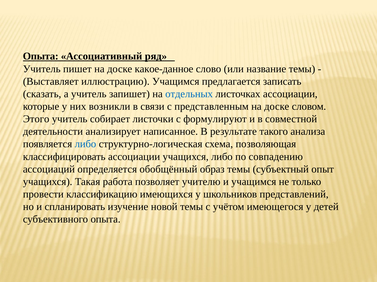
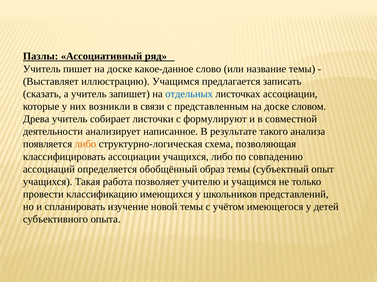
Опыта at (41, 56): Опыта -> Пазлы
Этого: Этого -> Древа
либо at (85, 144) colour: blue -> orange
